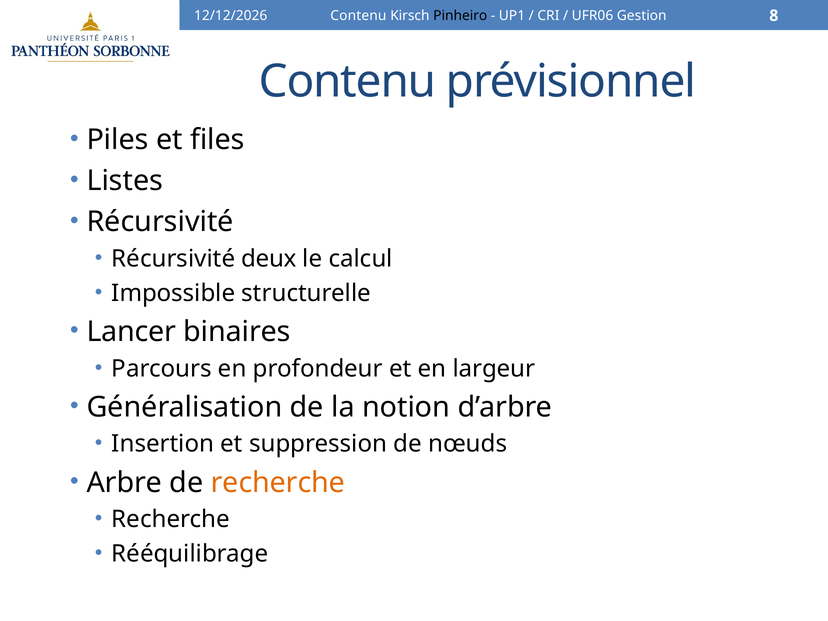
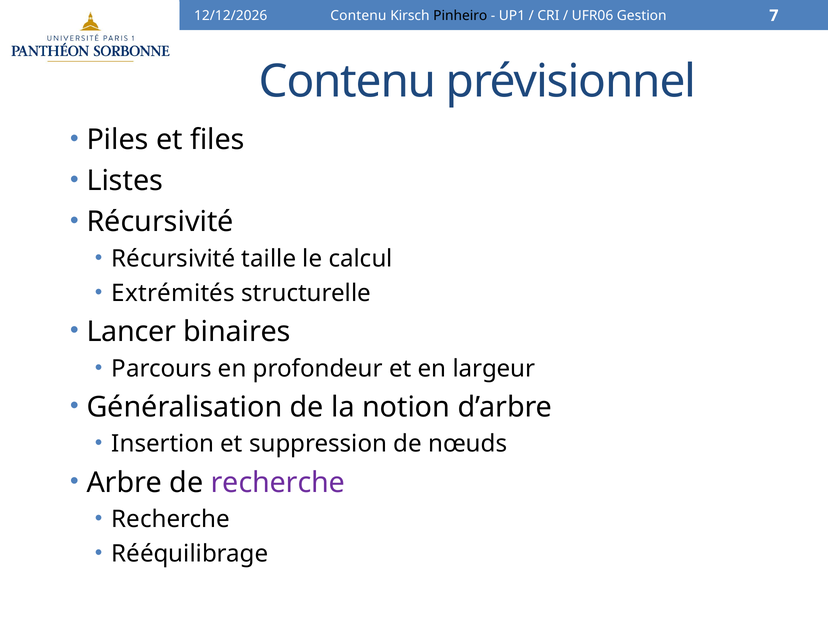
8: 8 -> 7
deux: deux -> taille
Impossible: Impossible -> Extrémités
recherche at (278, 483) colour: orange -> purple
